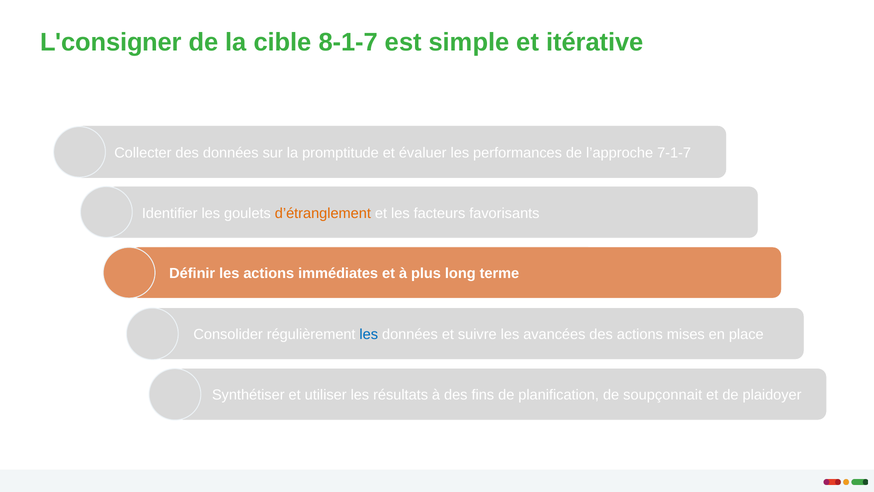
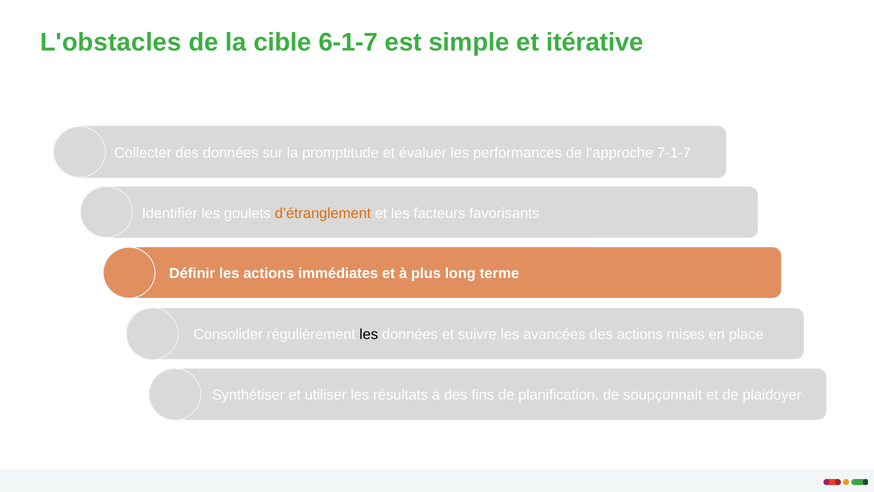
L'consigner: L'consigner -> L'obstacles
8-1-7: 8-1-7 -> 6-1-7
les at (369, 334) colour: blue -> black
